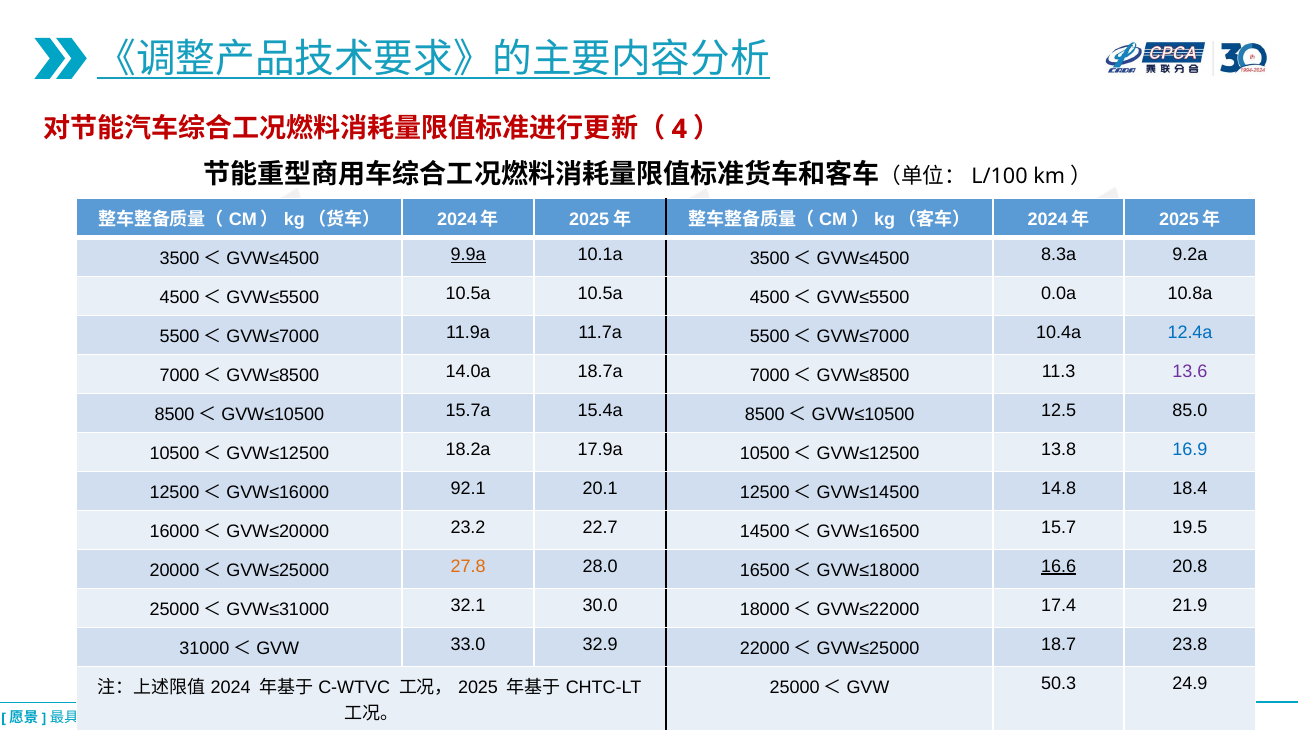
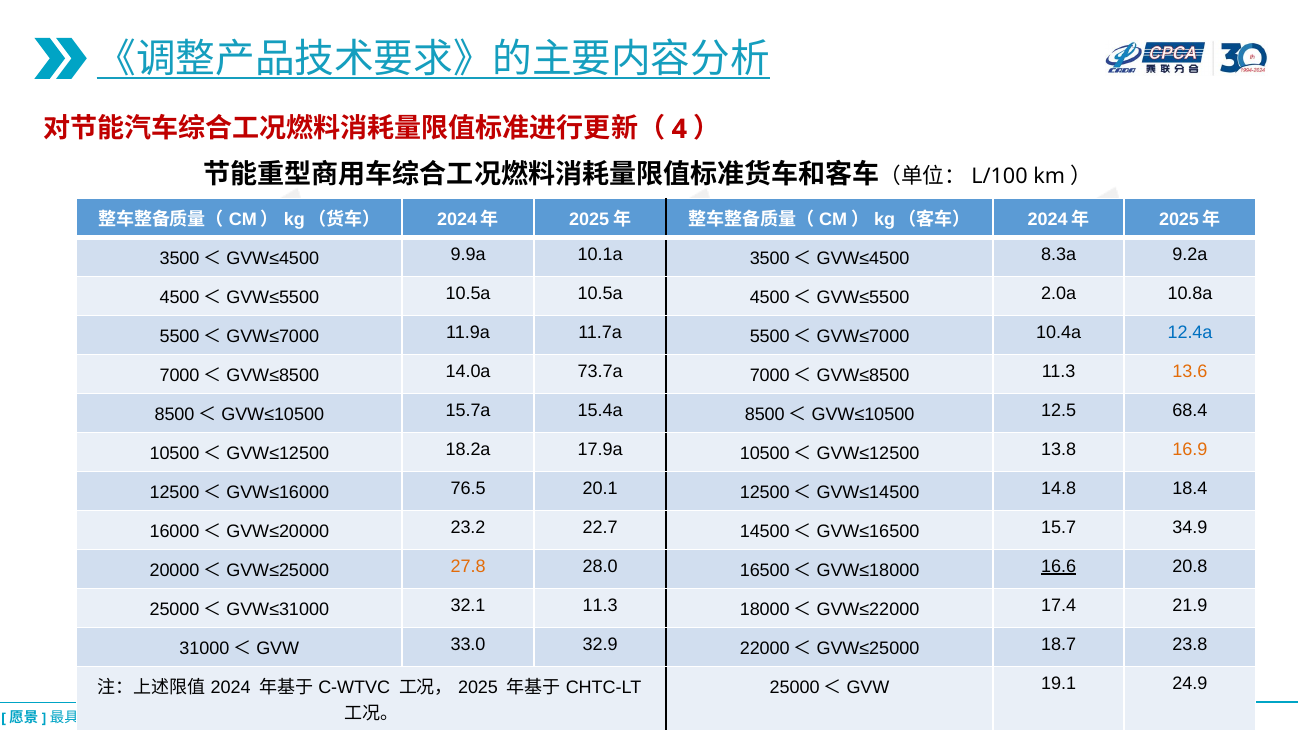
9.9a underline: present -> none
0.0a: 0.0a -> 2.0a
18.7a: 18.7a -> 73.7a
13.6 colour: purple -> orange
85.0: 85.0 -> 68.4
16.9 colour: blue -> orange
92.1: 92.1 -> 76.5
19.5: 19.5 -> 34.9
32.1 30.0: 30.0 -> 11.3
50.3: 50.3 -> 19.1
